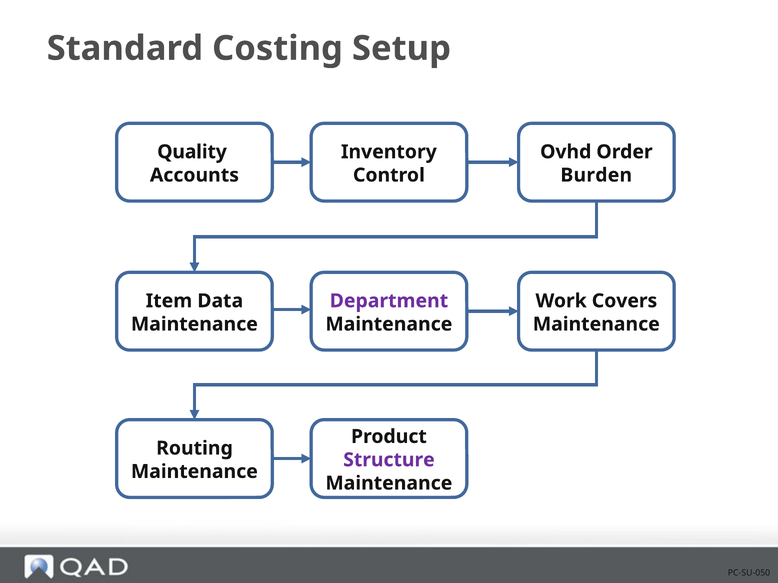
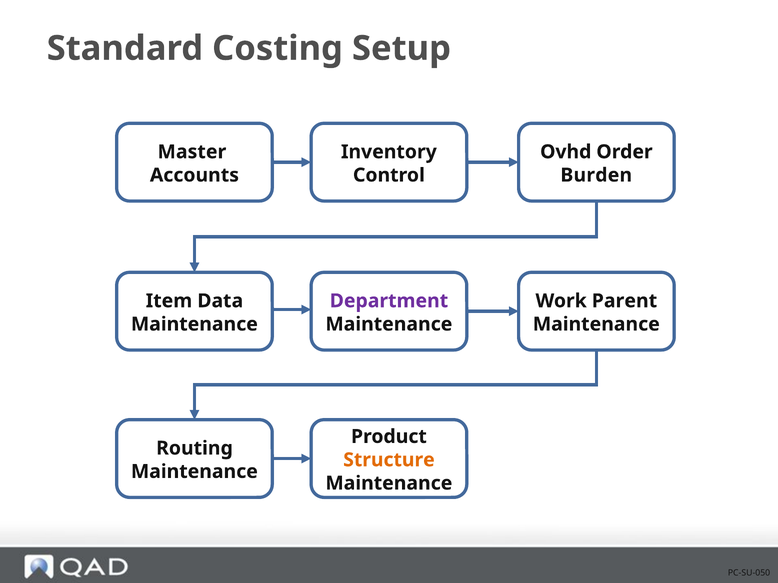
Quality: Quality -> Master
Covers: Covers -> Parent
Structure colour: purple -> orange
